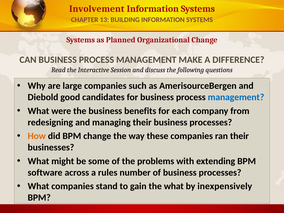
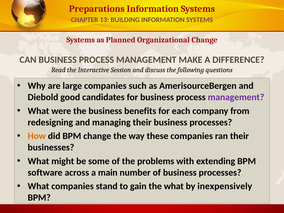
Involvement: Involvement -> Preparations
management at (236, 97) colour: blue -> purple
rules: rules -> main
